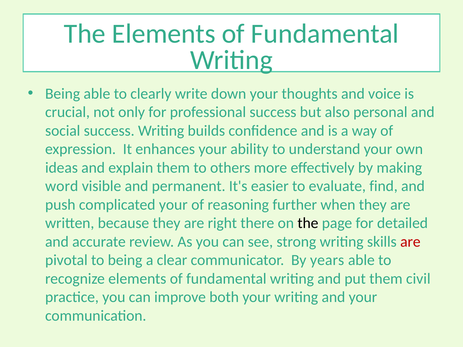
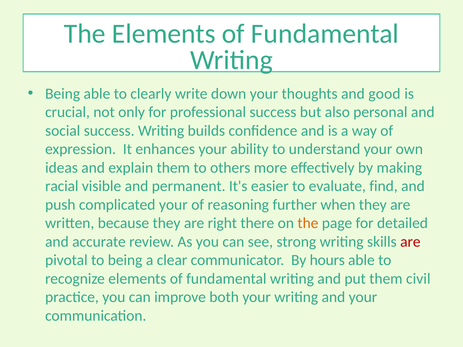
voice: voice -> good
word: word -> racial
the at (308, 223) colour: black -> orange
years: years -> hours
